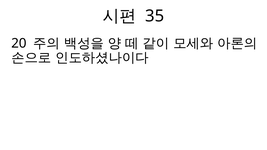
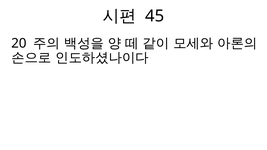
35: 35 -> 45
